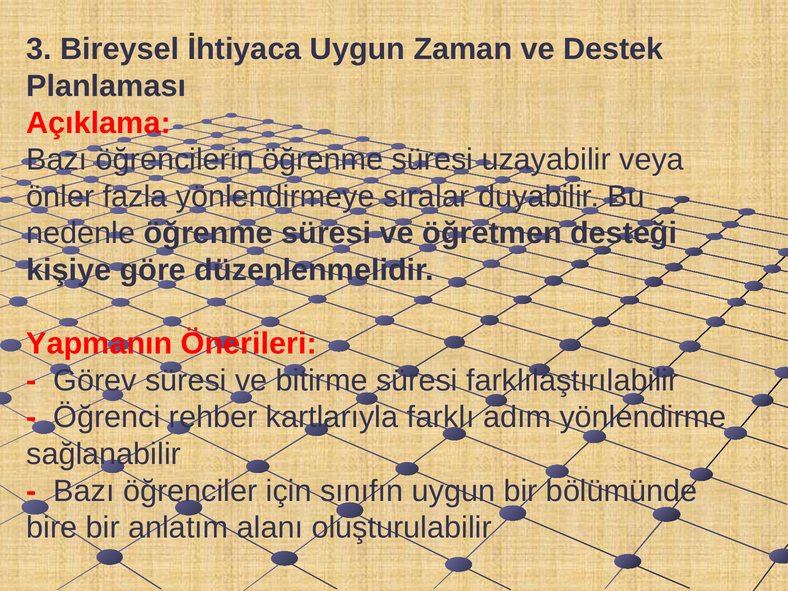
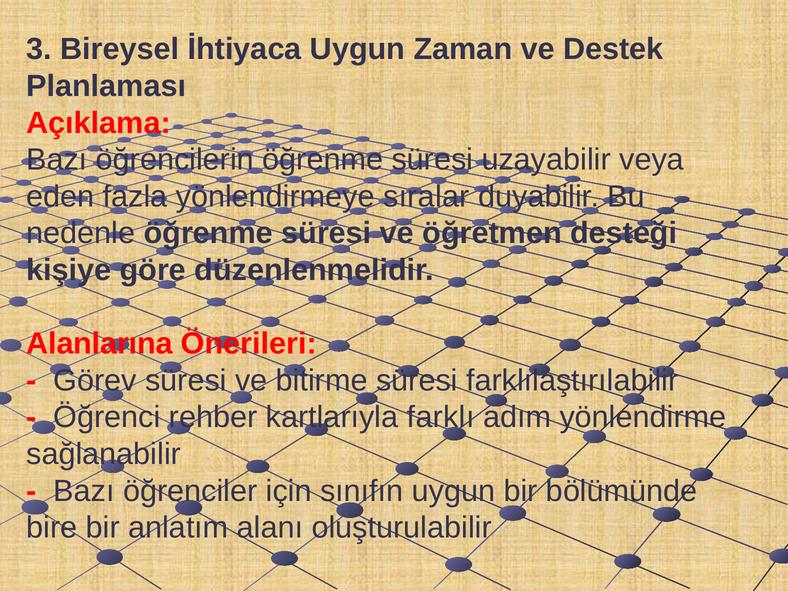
önler: önler -> eden
Yapmanın: Yapmanın -> Alanlarına
